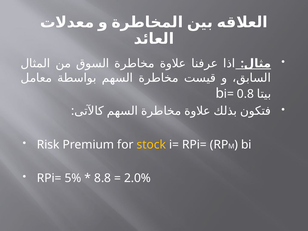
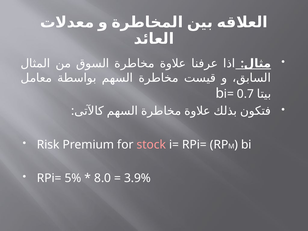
0.8: 0.8 -> 0.7
stock colour: yellow -> pink
8.8: 8.8 -> 8.0
2.0%: 2.0% -> 3.9%
